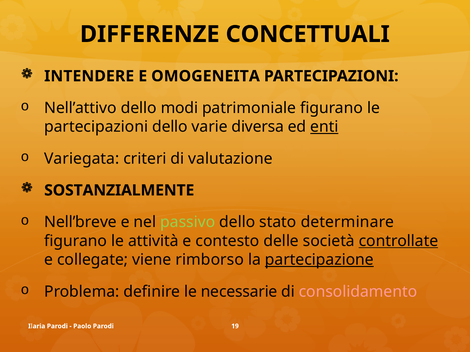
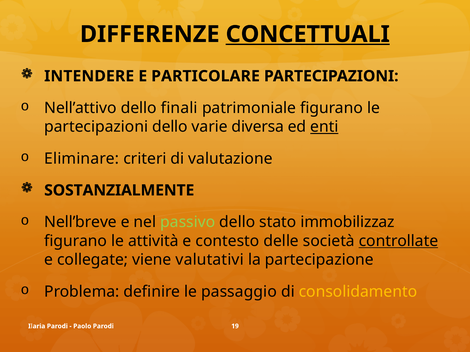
CONCETTUALI underline: none -> present
OMOGENEITA: OMOGENEITA -> PARTICOLARE
modi: modi -> finali
Variegata: Variegata -> Eliminare
determinare: determinare -> immobilizzaz
rimborso: rimborso -> valutativi
partecipazione underline: present -> none
necessarie: necessarie -> passaggio
consolidamento colour: pink -> yellow
